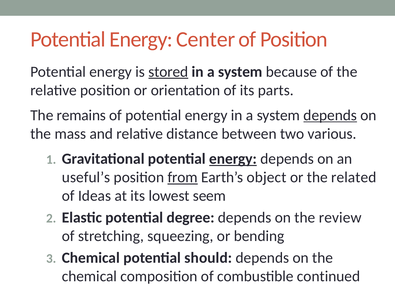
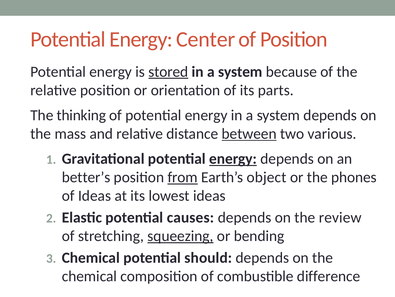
remains: remains -> thinking
depends at (330, 115) underline: present -> none
between underline: none -> present
useful’s: useful’s -> better’s
related: related -> phones
lowest seem: seem -> ideas
degree: degree -> causes
squeezing underline: none -> present
continued: continued -> difference
